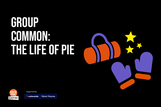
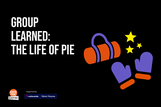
common: common -> learned
